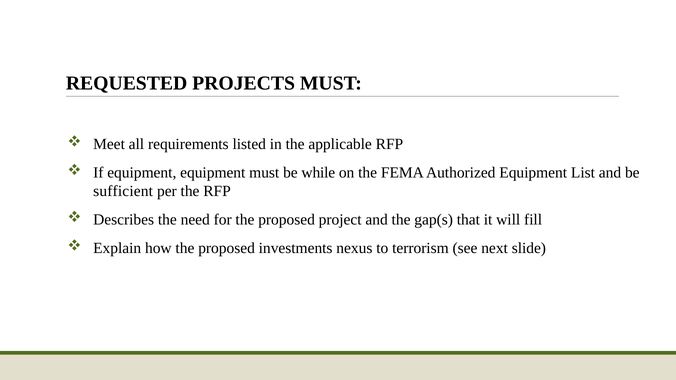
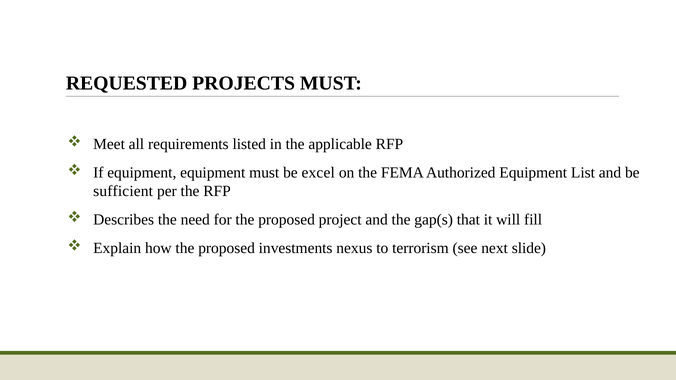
while: while -> excel
